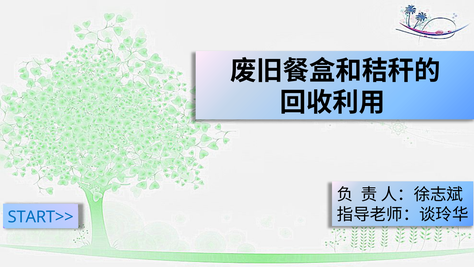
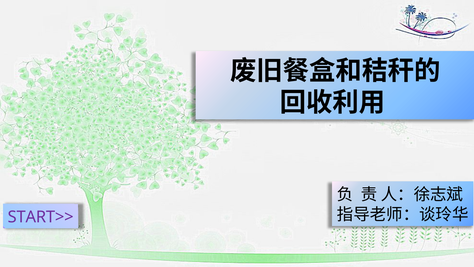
START>> colour: blue -> purple
